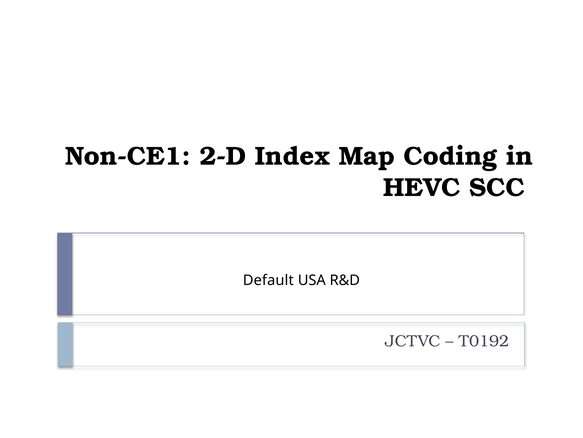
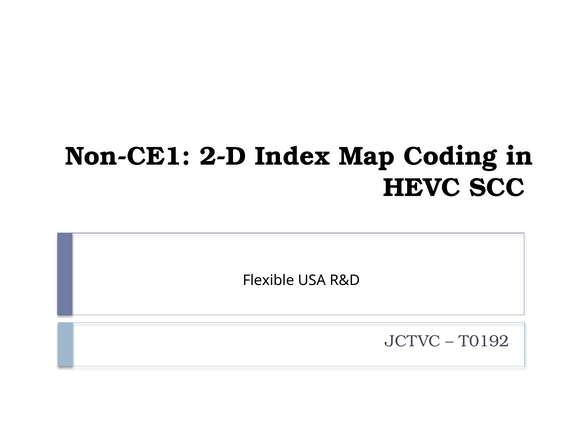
Default: Default -> Flexible
